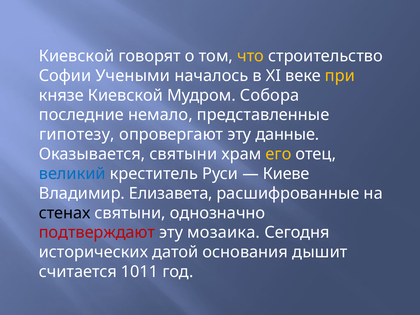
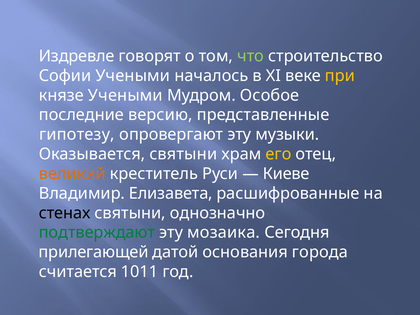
Киевской at (77, 56): Киевской -> Издревле
что colour: yellow -> light green
князе Киевской: Киевской -> Учеными
Собора: Собора -> Особое
немало: немало -> версию
данные: данные -> музыки
великий colour: blue -> orange
подтверждают colour: red -> green
исторических: исторических -> прилегающей
дышит: дышит -> города
